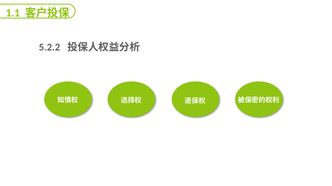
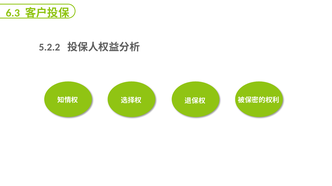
1.1: 1.1 -> 6.3
